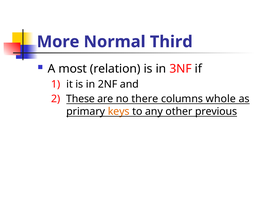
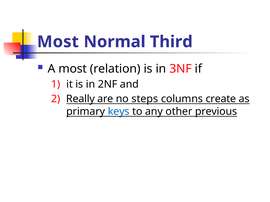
More at (58, 42): More -> Most
These: These -> Really
there: there -> steps
whole: whole -> create
keys colour: orange -> blue
